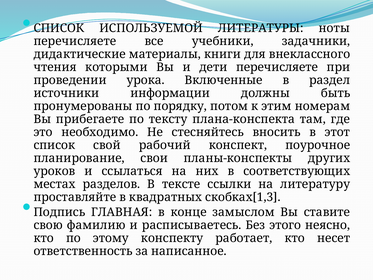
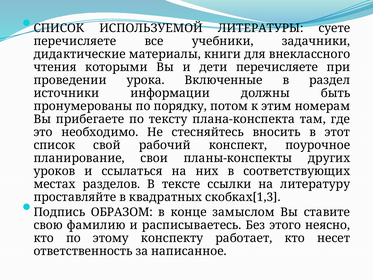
ноты: ноты -> суете
ГЛАВНАЯ: ГЛАВНАЯ -> ОБРАЗОМ
